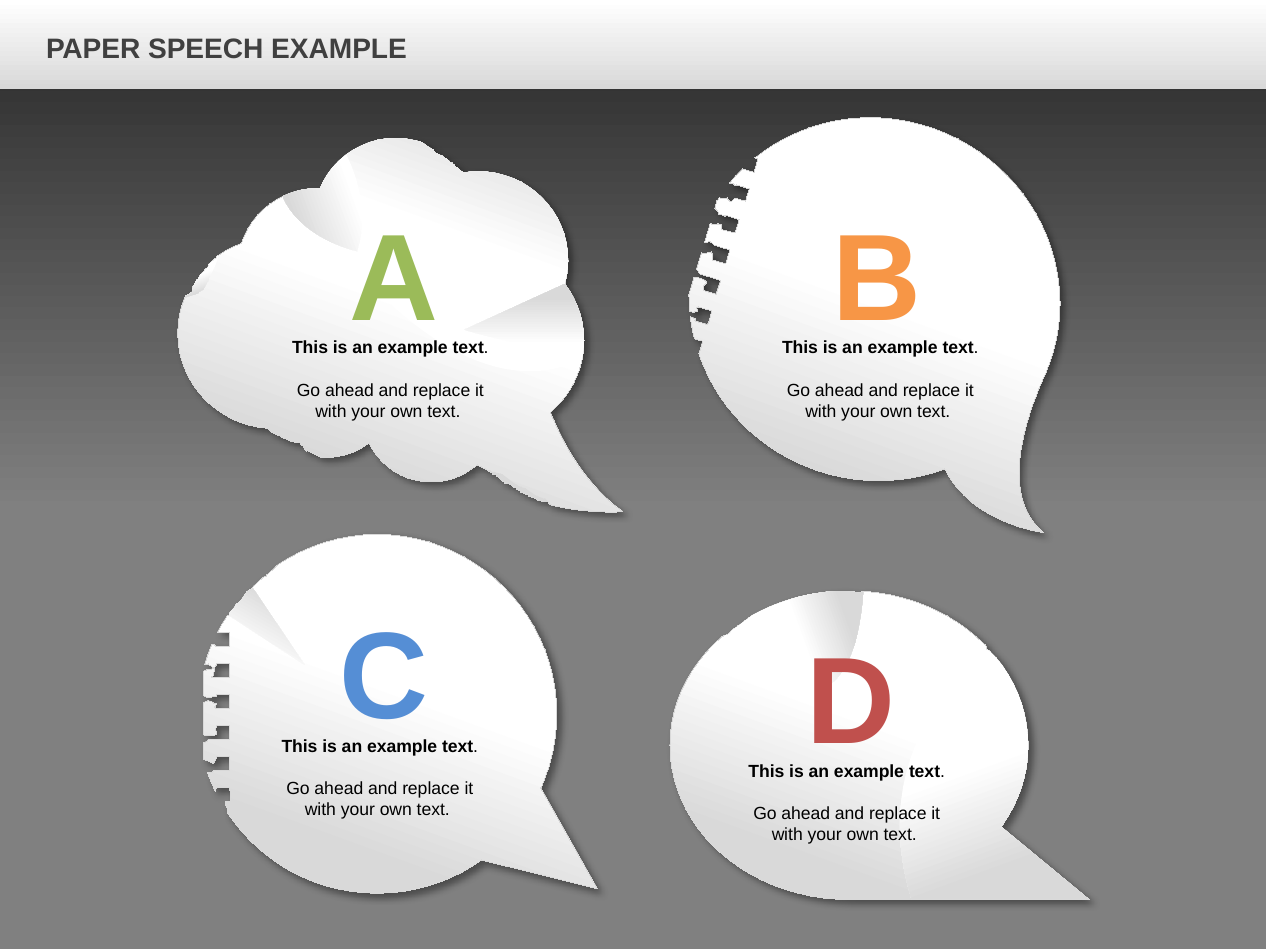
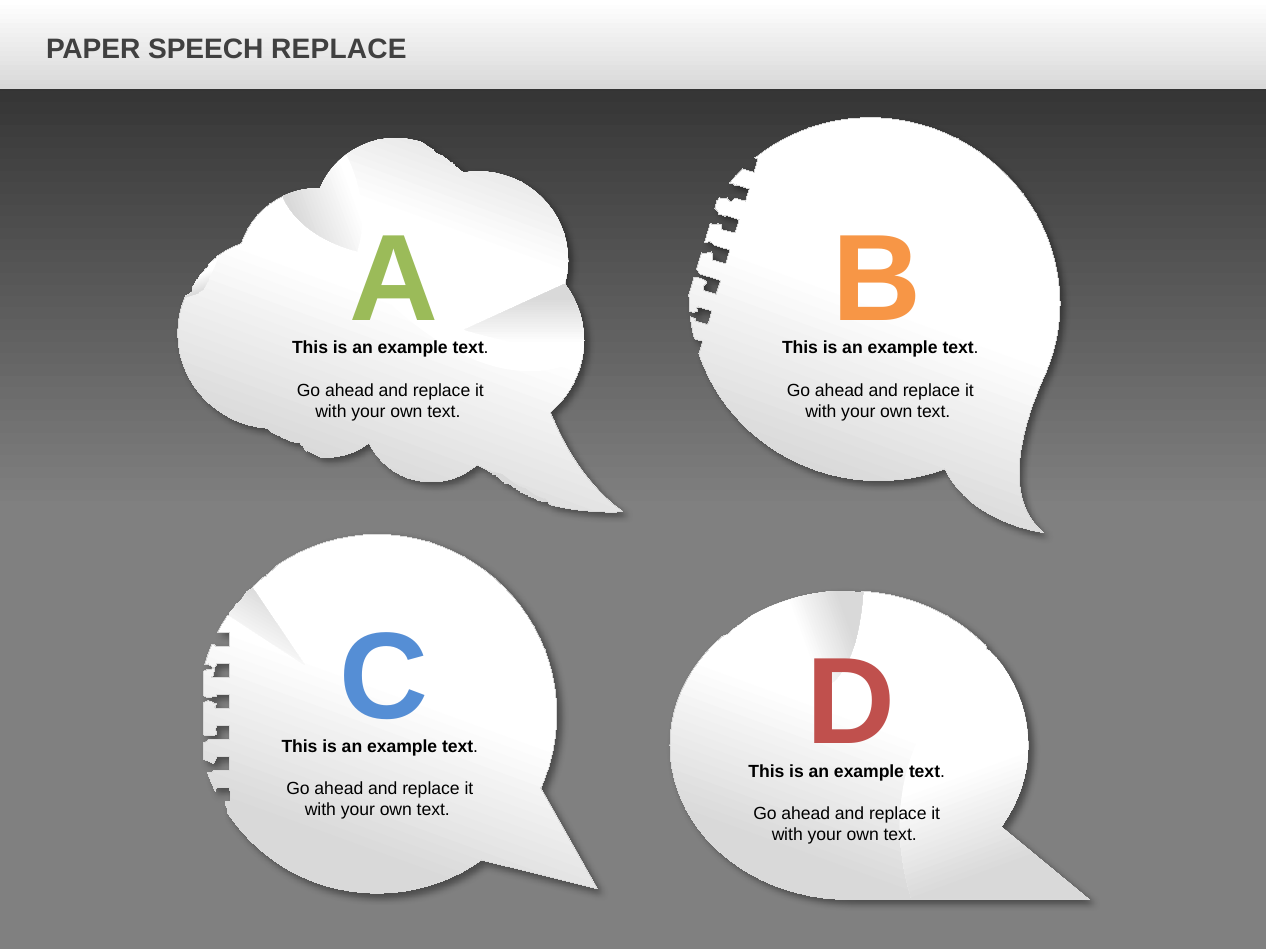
SPEECH EXAMPLE: EXAMPLE -> REPLACE
